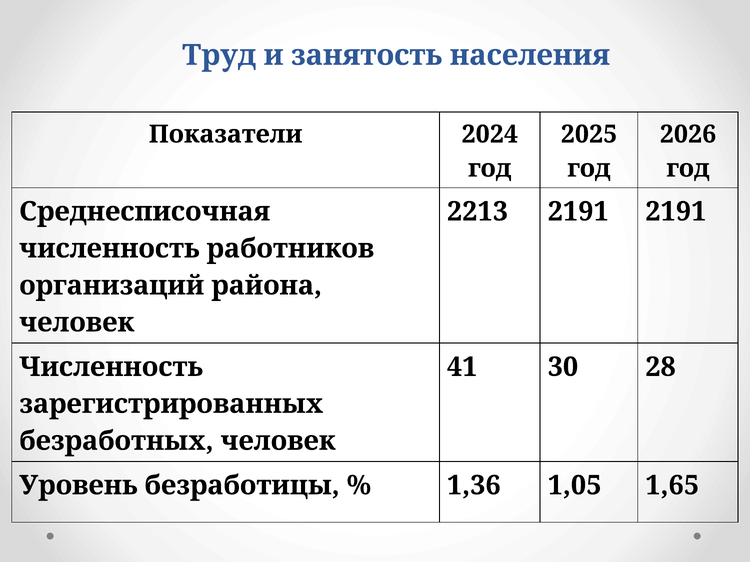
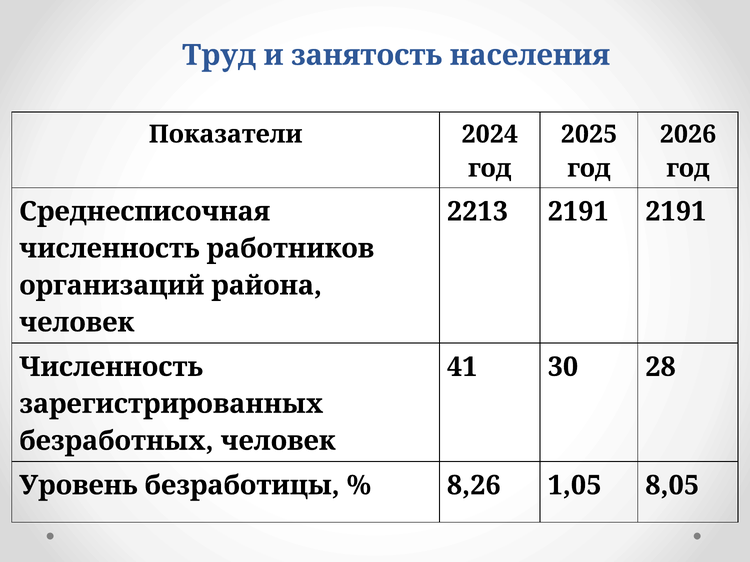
1,36: 1,36 -> 8,26
1,65: 1,65 -> 8,05
